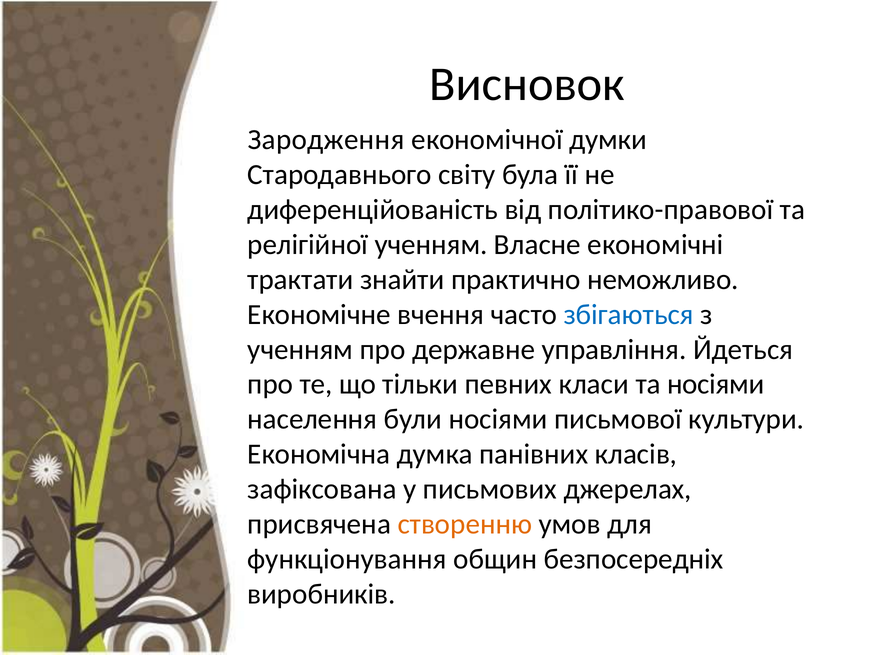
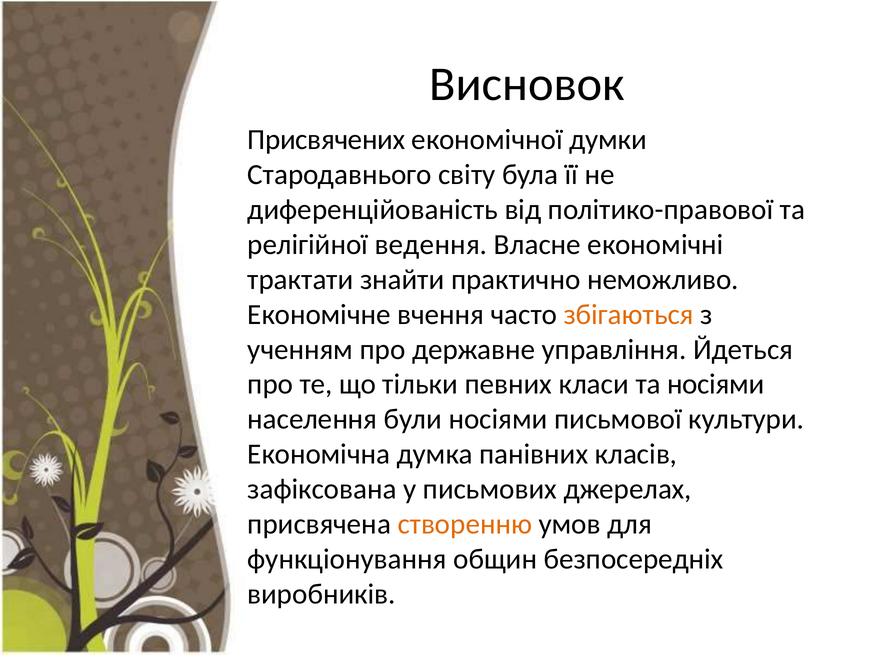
Зародження: Зародження -> Присвячених
релігійної ученням: ученням -> ведення
збігаються colour: blue -> orange
